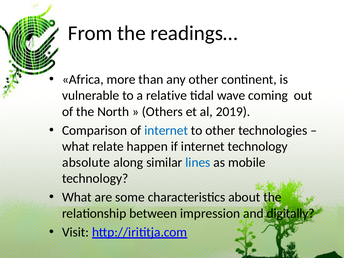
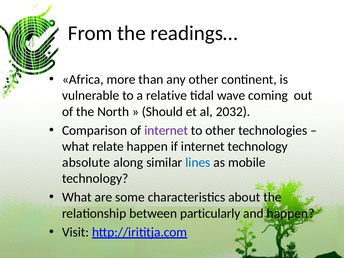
Others: Others -> Should
2019: 2019 -> 2032
internet at (166, 130) colour: blue -> purple
impression: impression -> particularly
and digitally: digitally -> happen
